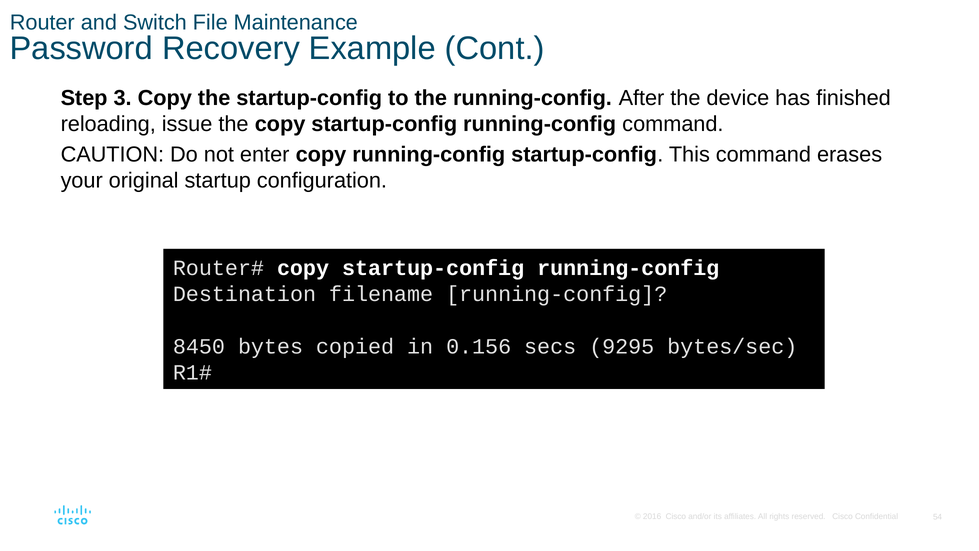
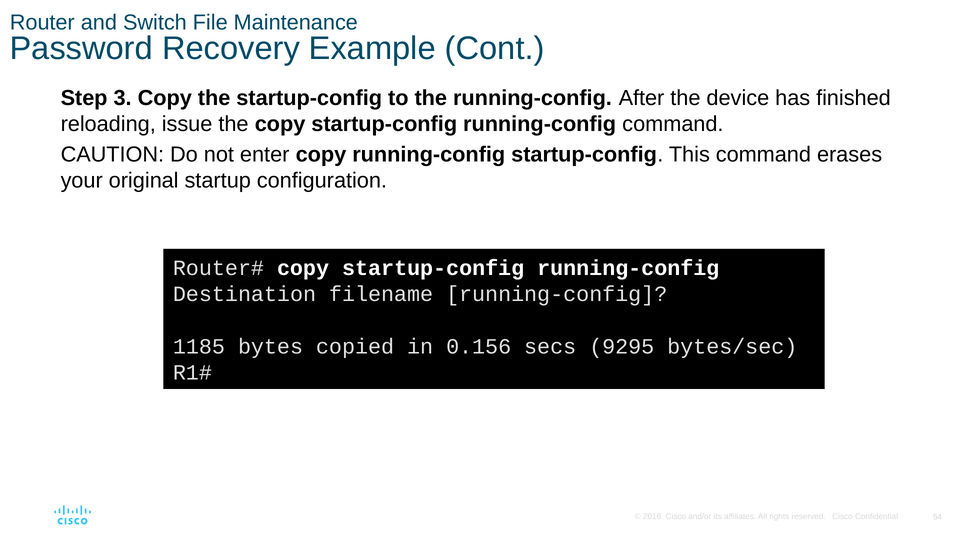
8450: 8450 -> 1185
